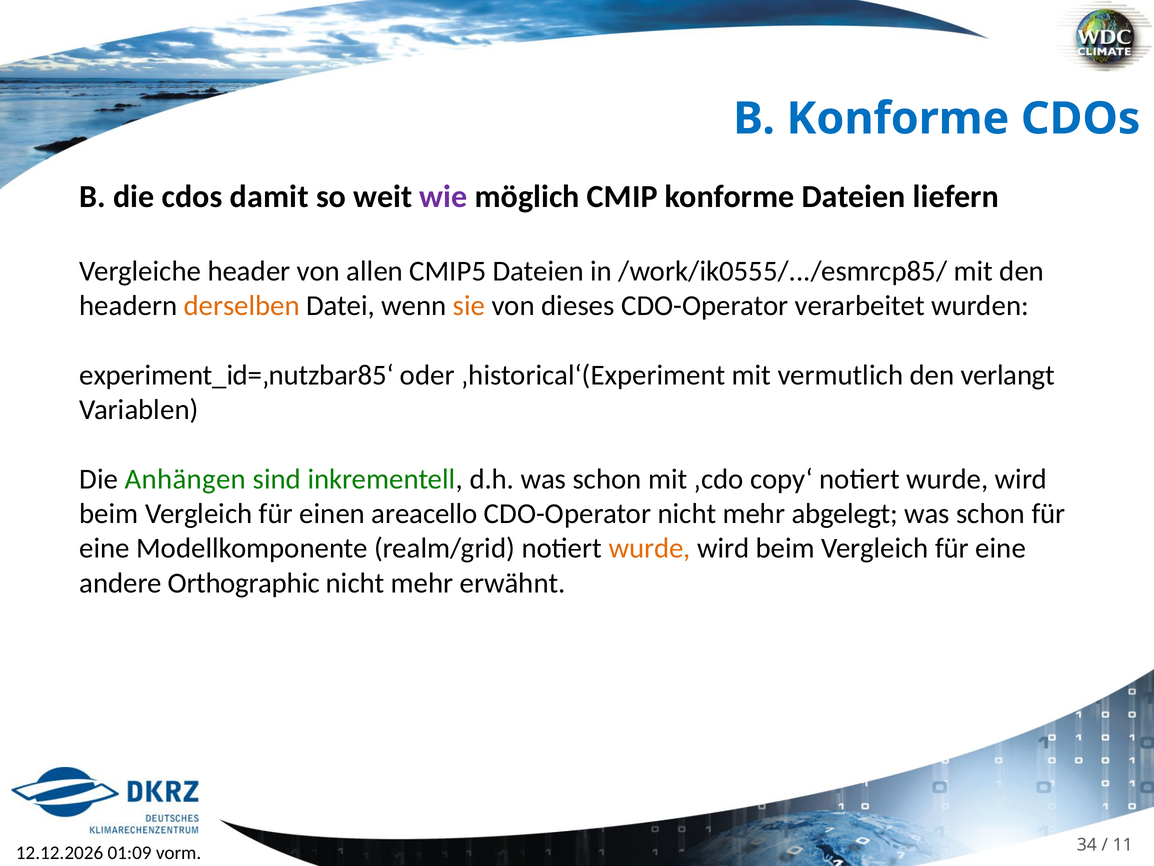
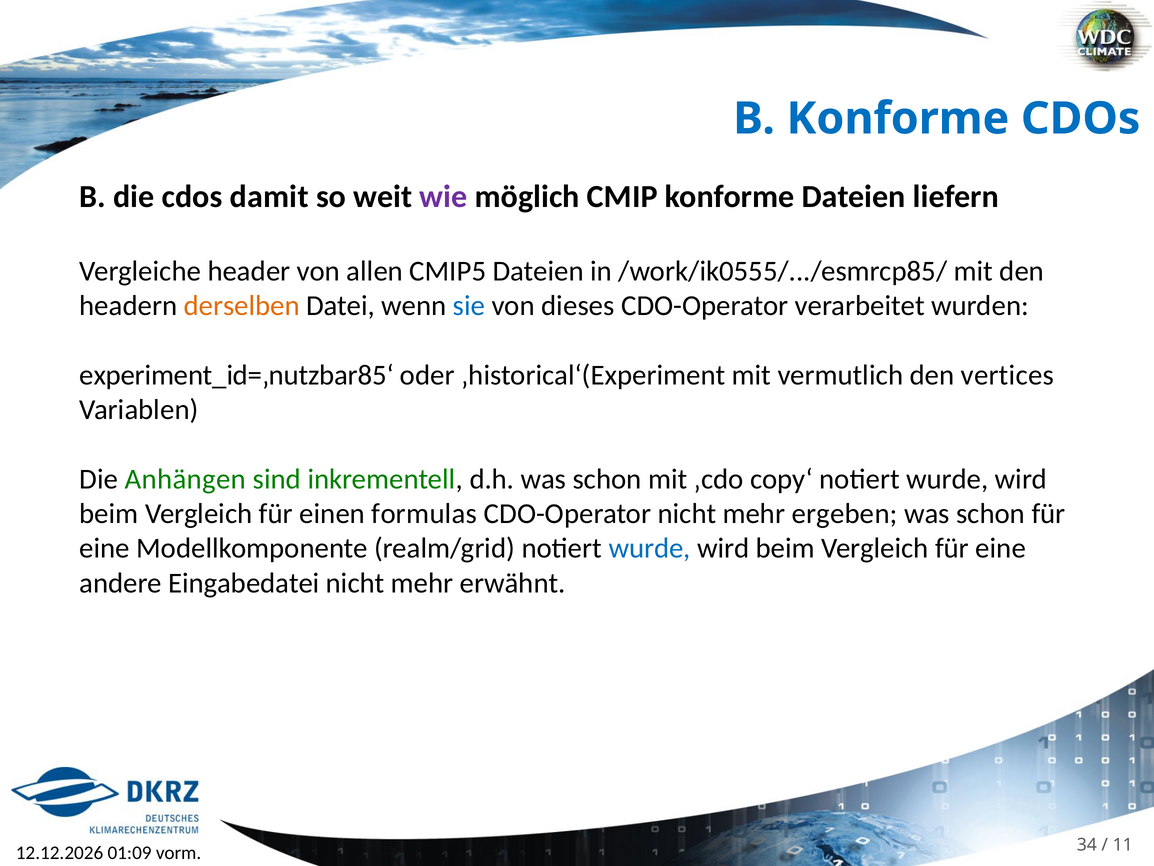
sie colour: orange -> blue
verlangt: verlangt -> vertices
areacello: areacello -> formulas
abgelegt: abgelegt -> ergeben
wurde at (650, 548) colour: orange -> blue
Orthographic: Orthographic -> Eingabedatei
